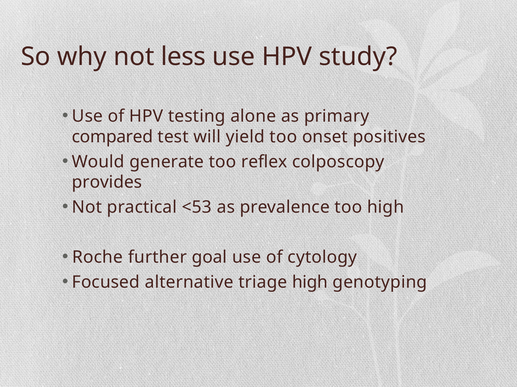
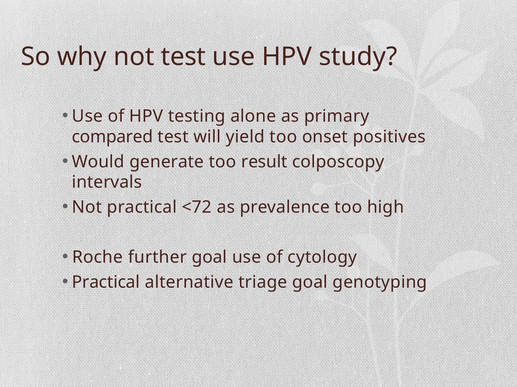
not less: less -> test
reflex: reflex -> result
provides: provides -> intervals
<53: <53 -> <72
Focused at (106, 283): Focused -> Practical
triage high: high -> goal
